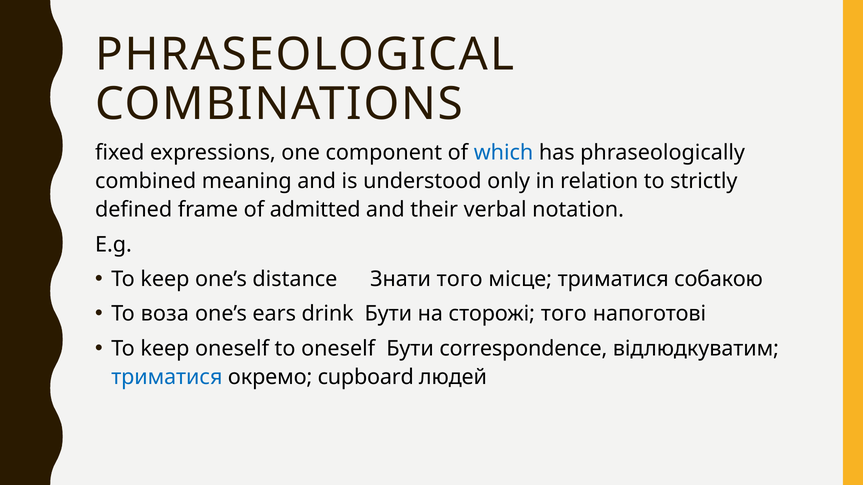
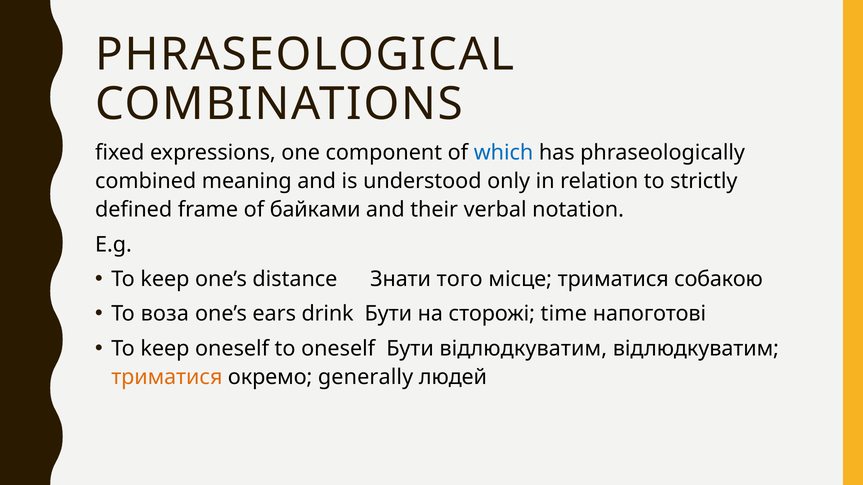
admitted: admitted -> байками
сторожі того: того -> time
Бути correspondence: correspondence -> відлюдкуватим
триматися at (167, 377) colour: blue -> orange
cupboard: cupboard -> generally
